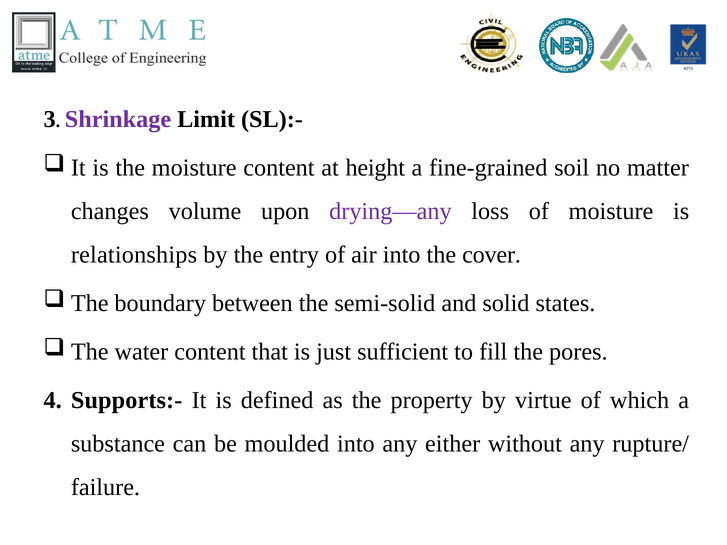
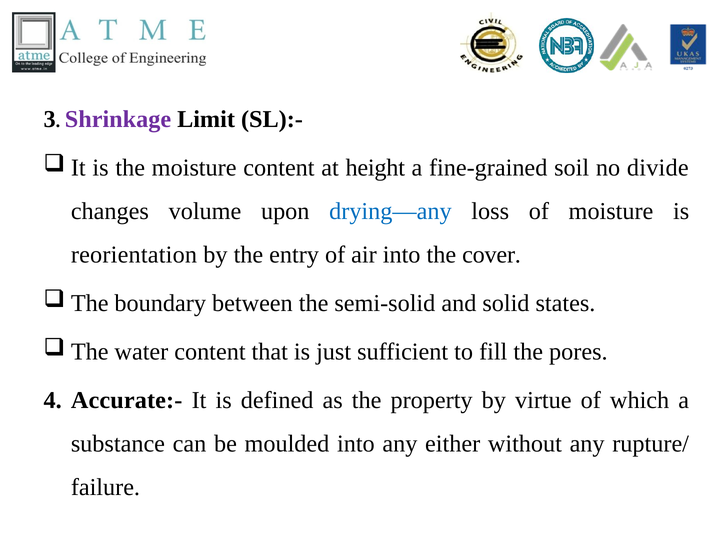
matter: matter -> divide
drying—any colour: purple -> blue
relationships: relationships -> reorientation
Supports:-: Supports:- -> Accurate:-
